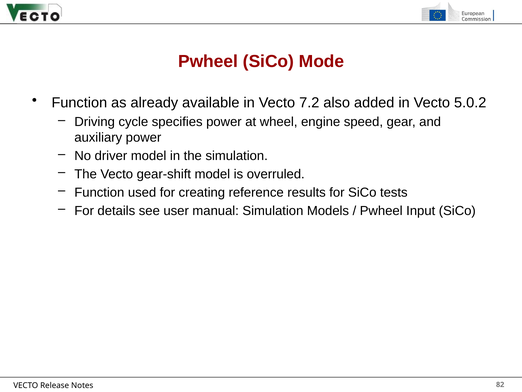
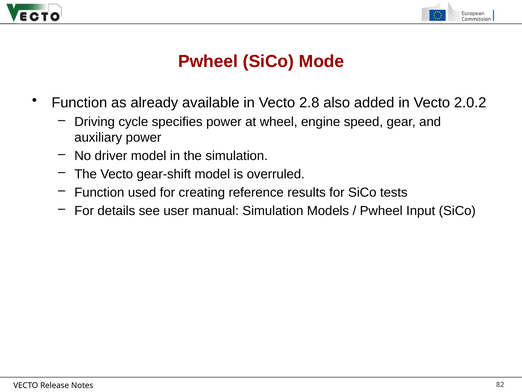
7.2: 7.2 -> 2.8
5.0.2: 5.0.2 -> 2.0.2
